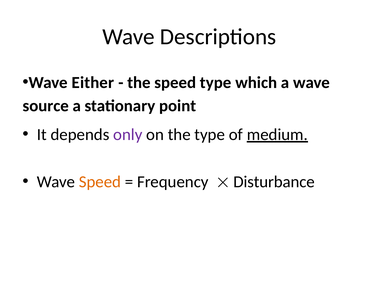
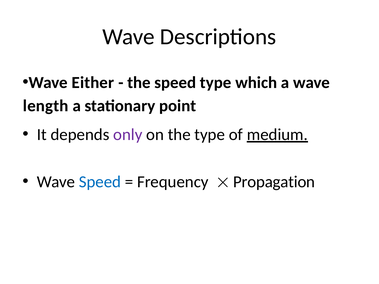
source: source -> length
Speed at (100, 182) colour: orange -> blue
Disturbance: Disturbance -> Propagation
